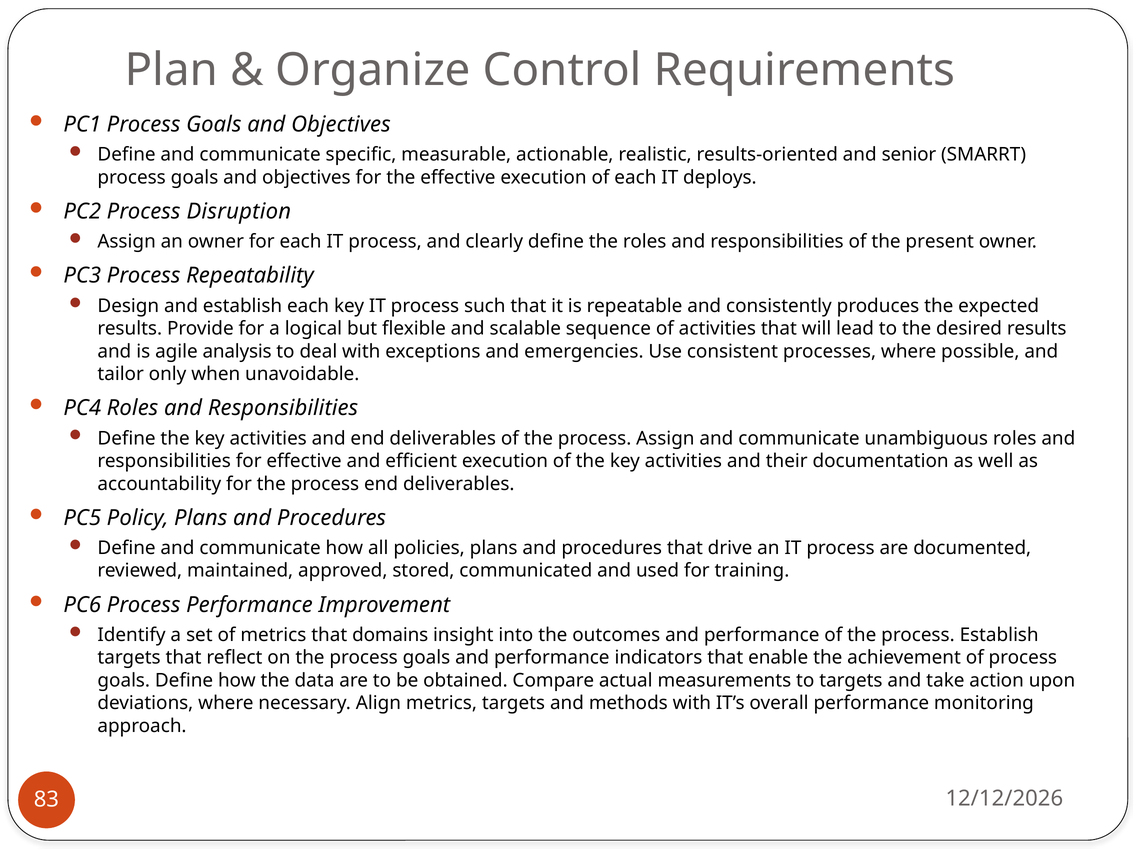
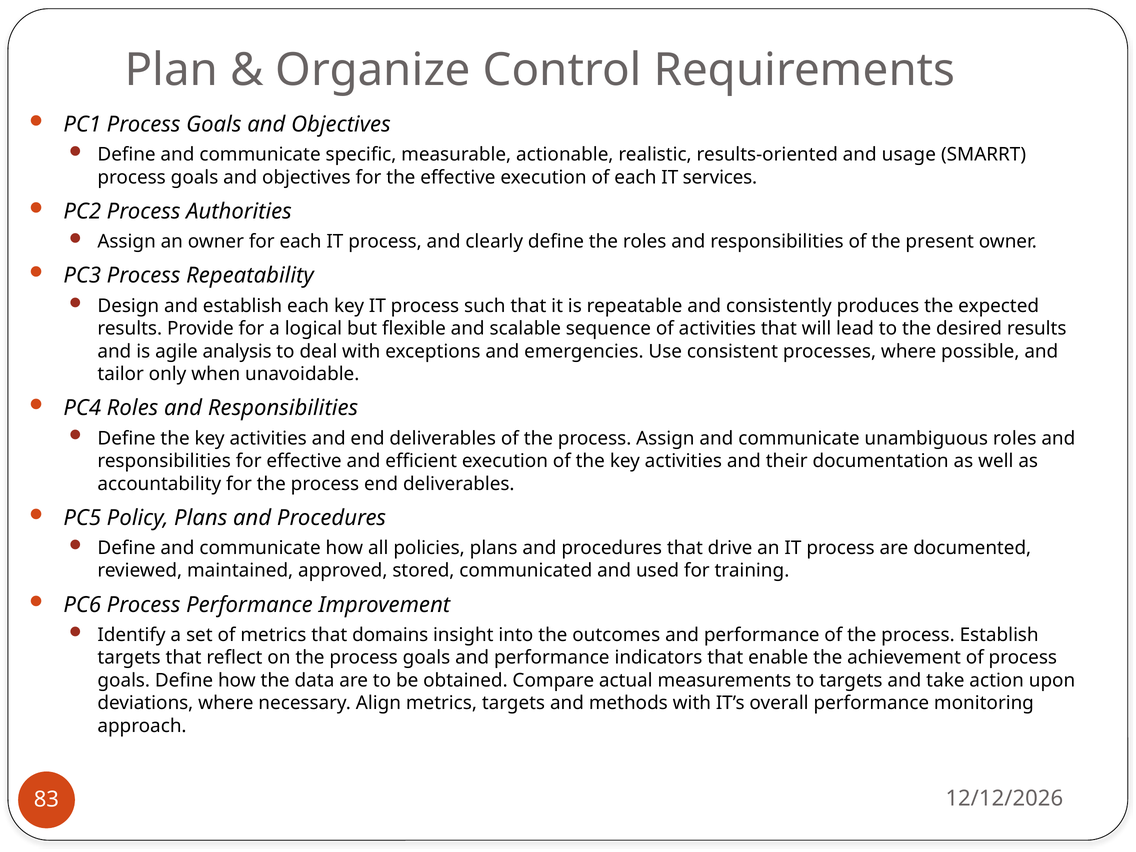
senior: senior -> usage
deploys: deploys -> services
Disruption: Disruption -> Authorities
